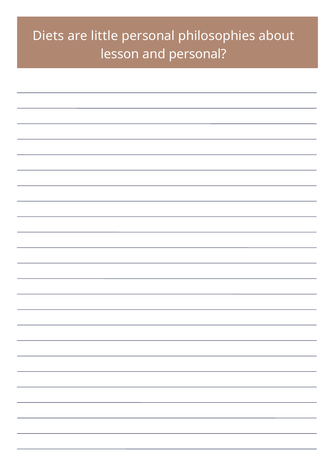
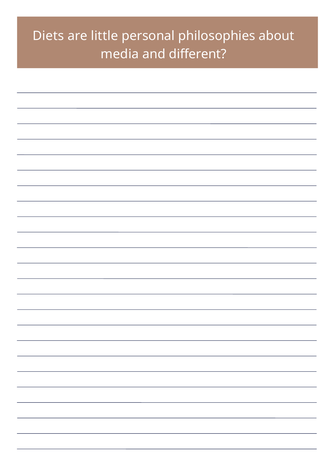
lesson: lesson -> media
and personal: personal -> different
